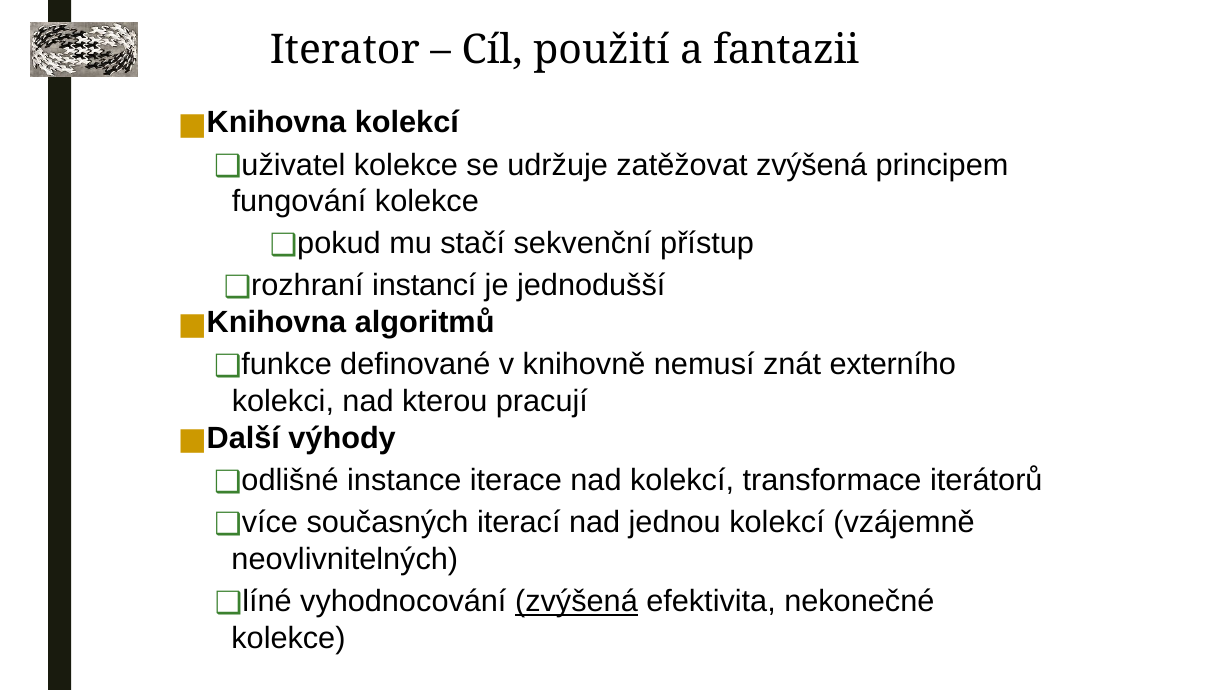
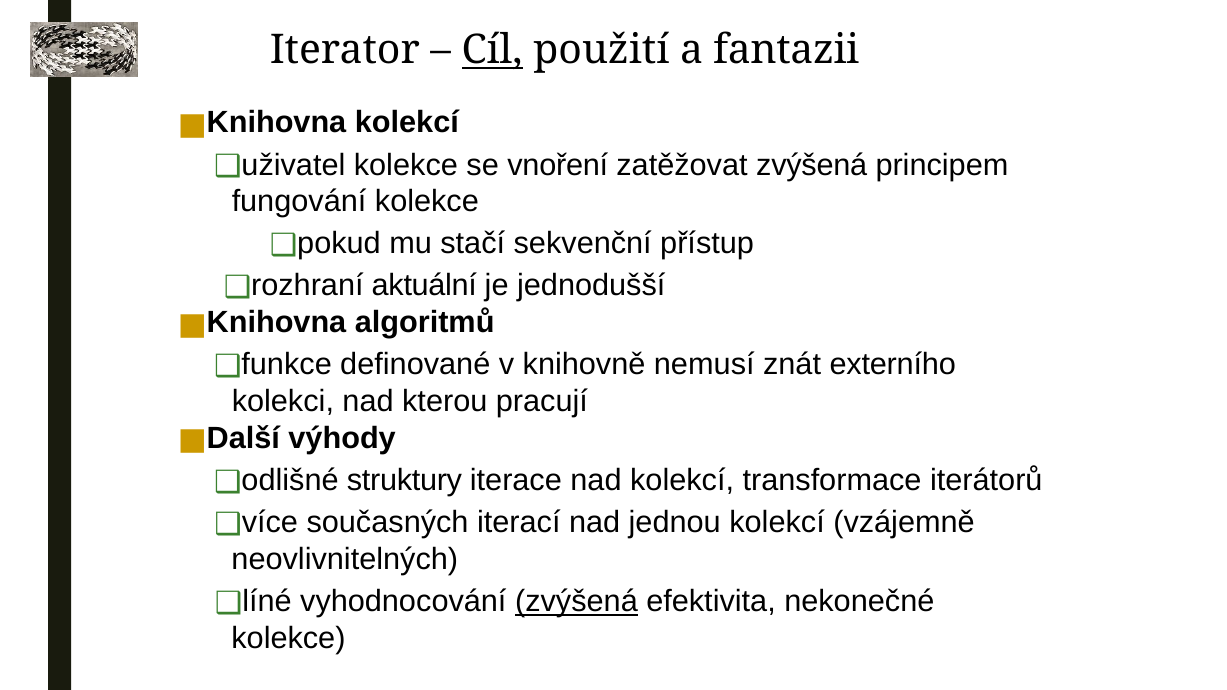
Cíl underline: none -> present
udržuje: udržuje -> vnoření
instancí: instancí -> aktuální
instance: instance -> struktury
